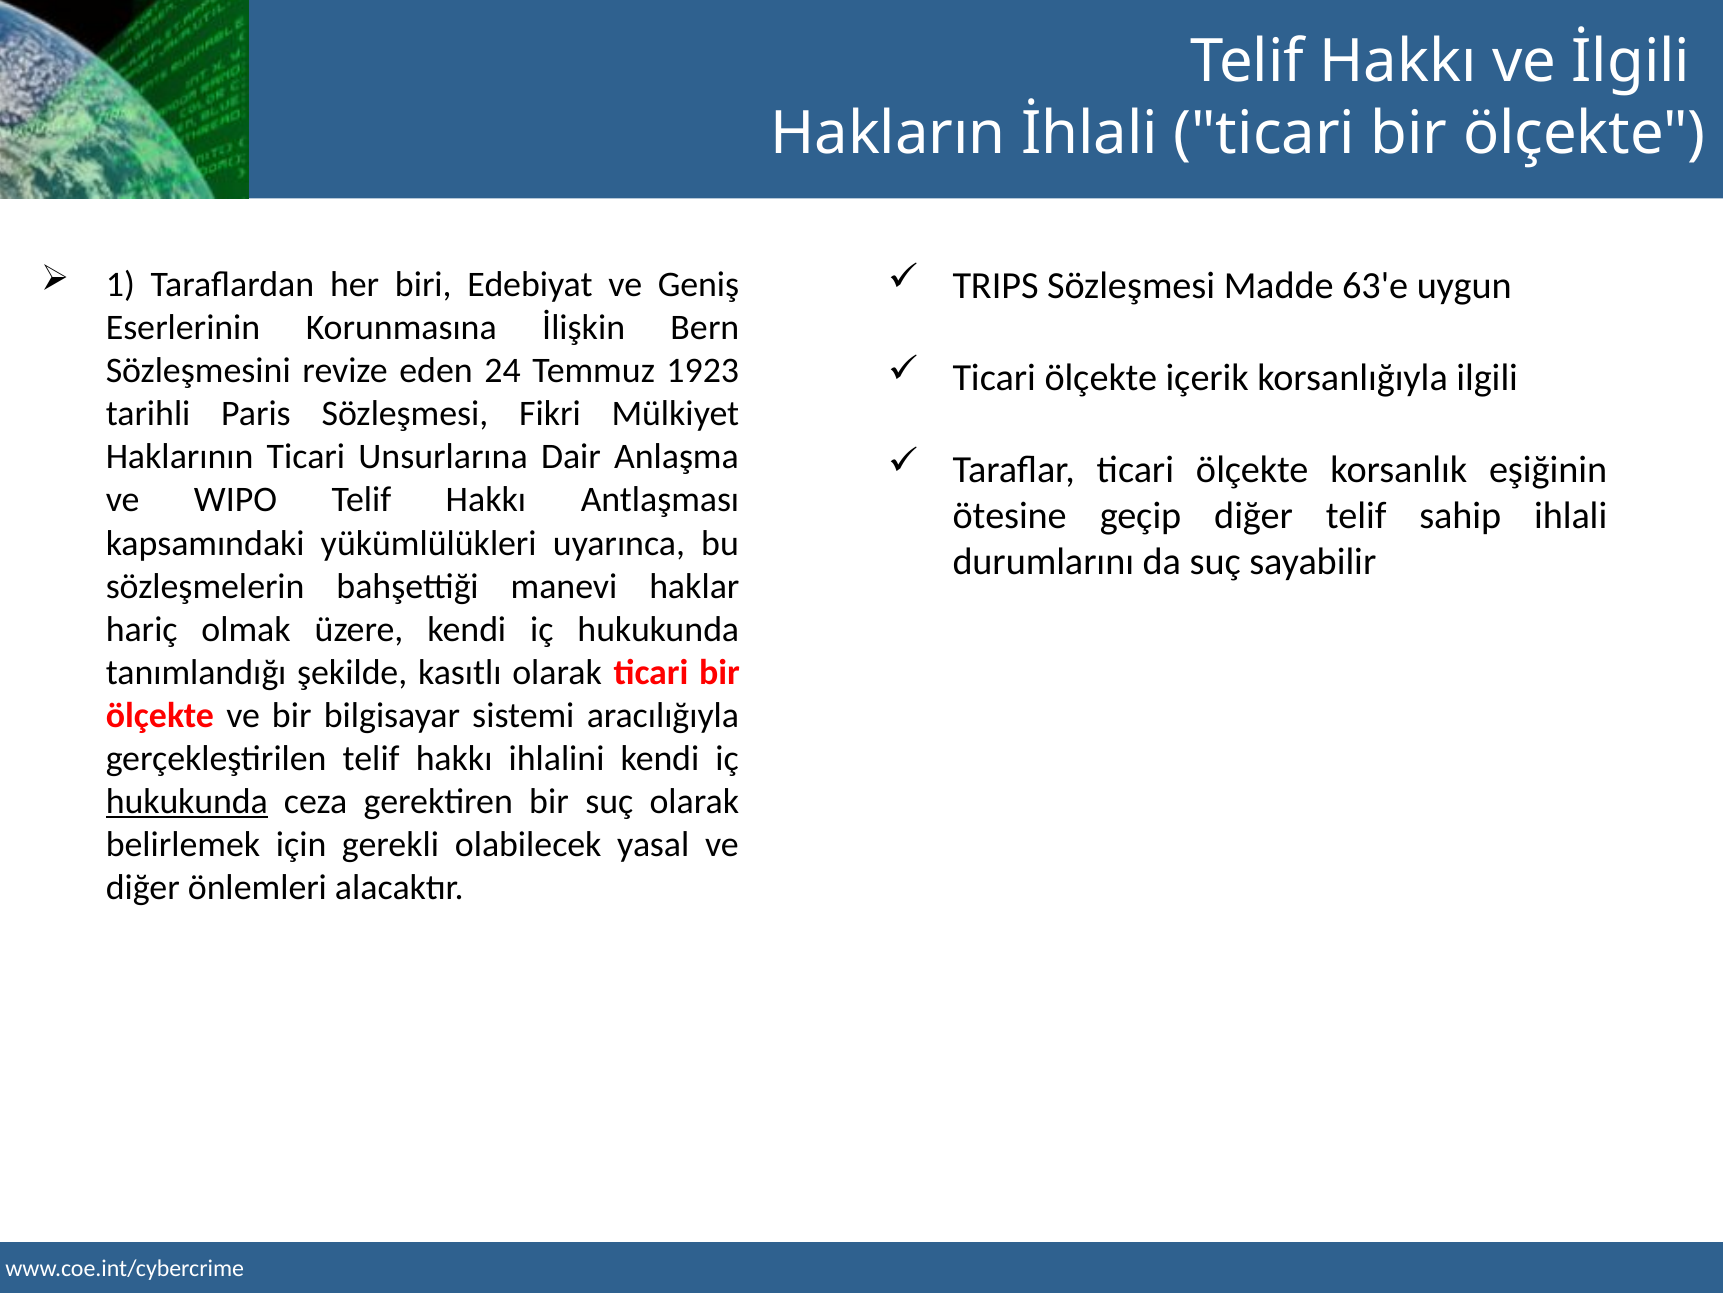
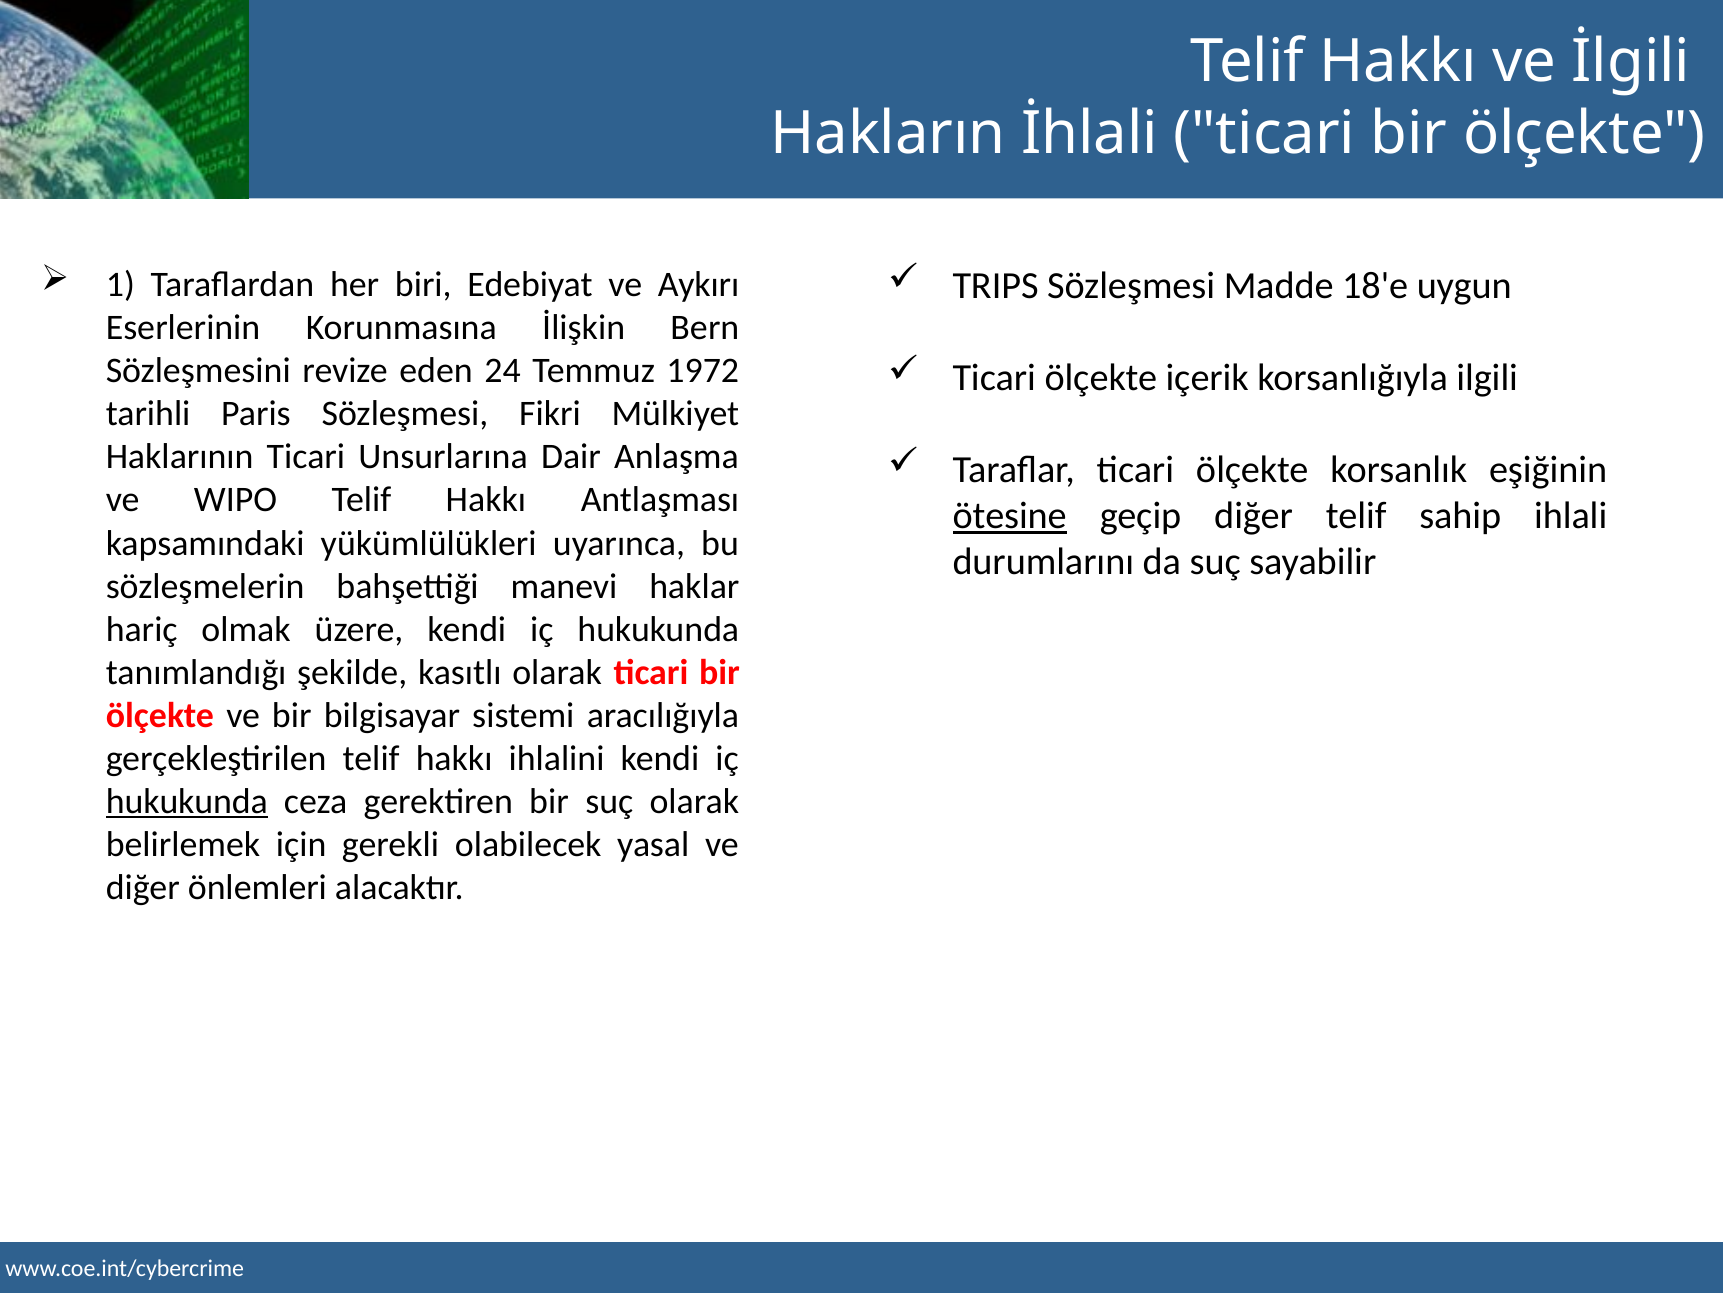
Geniş: Geniş -> Aykırı
63'e: 63'e -> 18'e
1923: 1923 -> 1972
ötesine underline: none -> present
